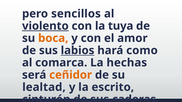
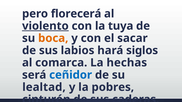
sencillos: sencillos -> florecerá
amor: amor -> sacar
labios underline: present -> none
como: como -> siglos
ceñidor colour: orange -> blue
escrito: escrito -> pobres
